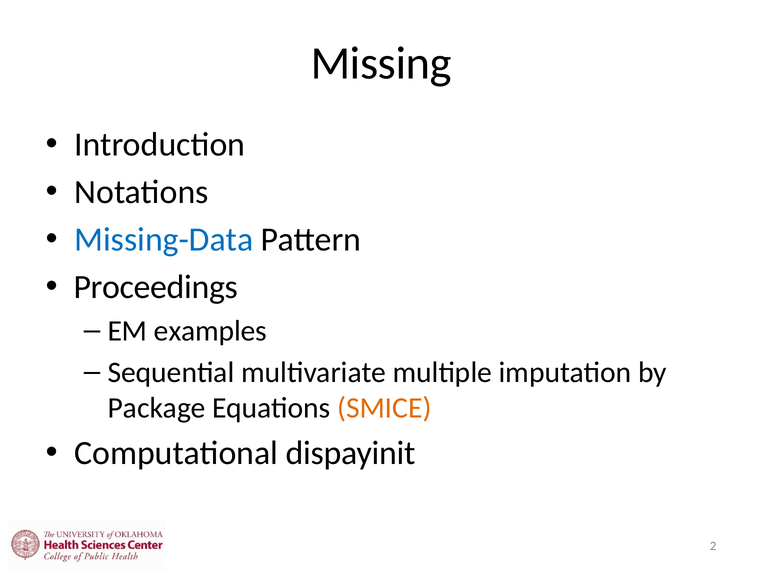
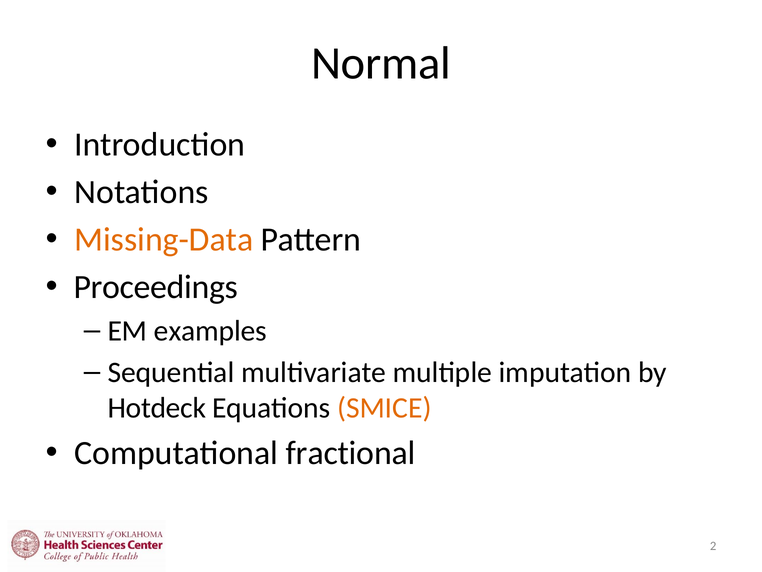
Missing: Missing -> Normal
Missing-Data colour: blue -> orange
Package: Package -> Hotdeck
dispayinit: dispayinit -> fractional
